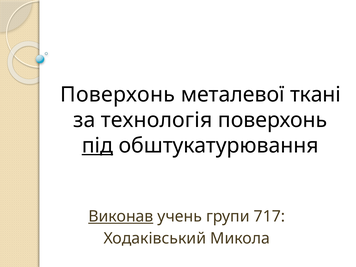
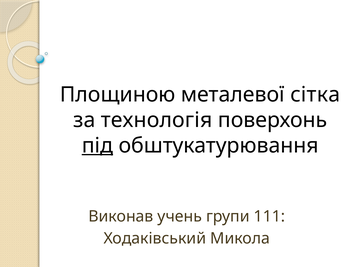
Поверхонь at (118, 95): Поверхонь -> Площиною
ткані: ткані -> сітка
Виконав underline: present -> none
717: 717 -> 111
